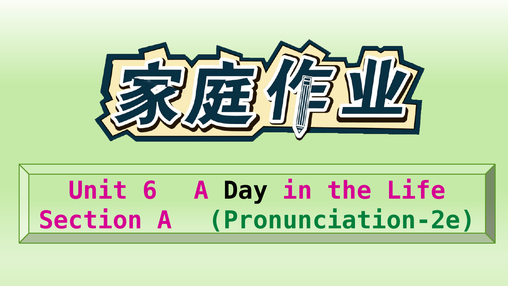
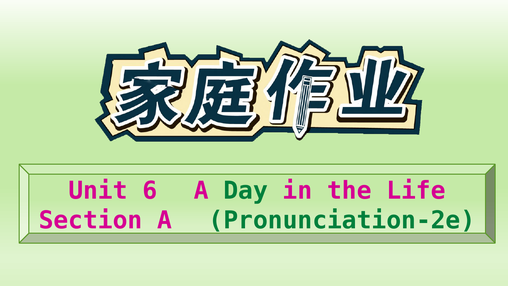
Day colour: black -> green
